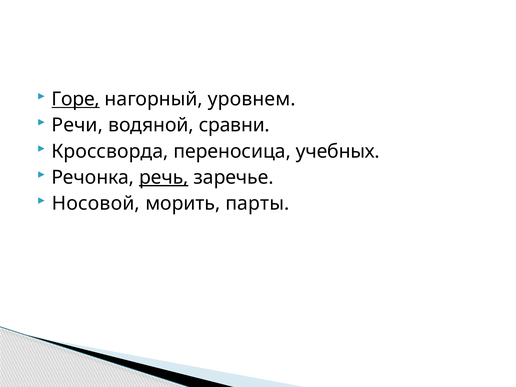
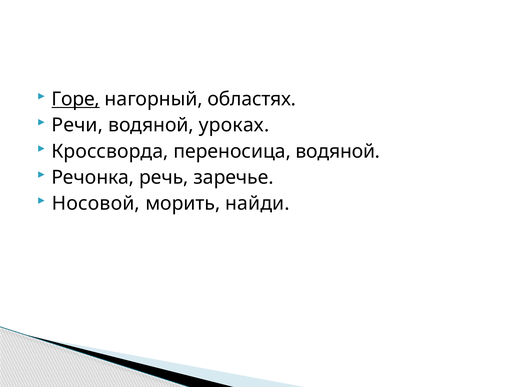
уровнем: уровнем -> областях
сравни: сравни -> уроках
переносица учебных: учебных -> водяной
речь underline: present -> none
парты: парты -> найди
